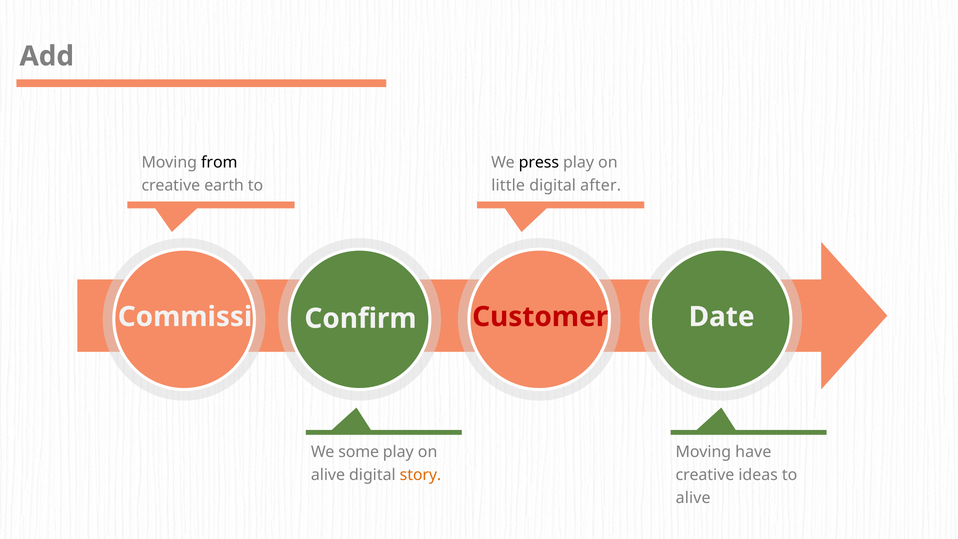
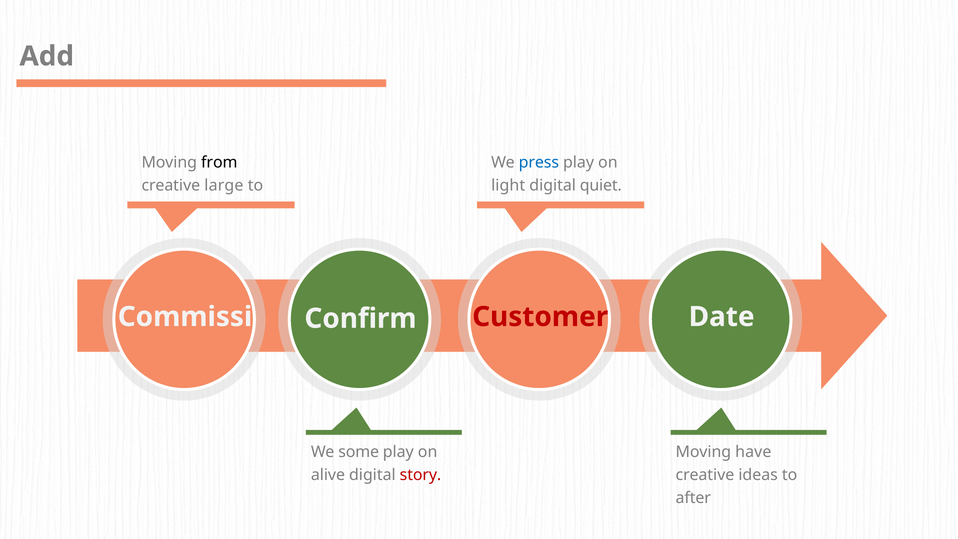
press colour: black -> blue
earth: earth -> large
little: little -> light
after: after -> quiet
story colour: orange -> red
alive at (693, 498): alive -> after
